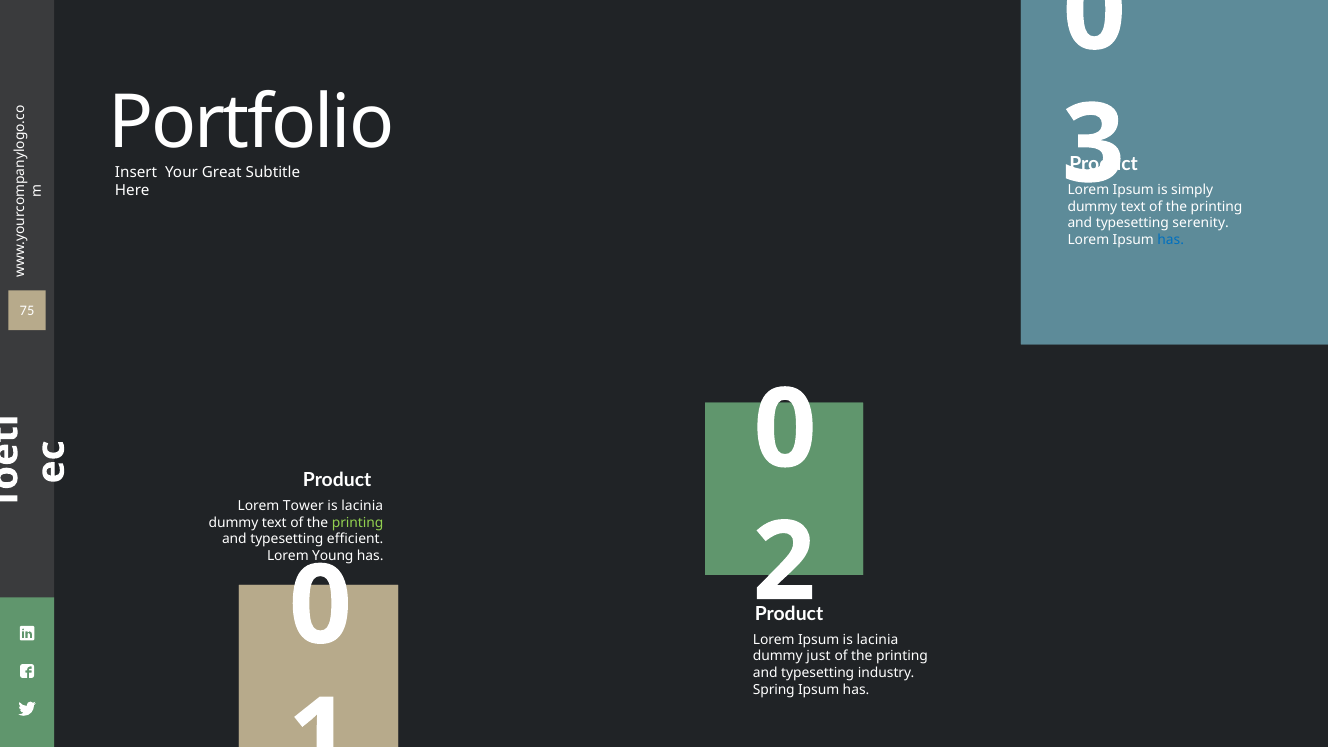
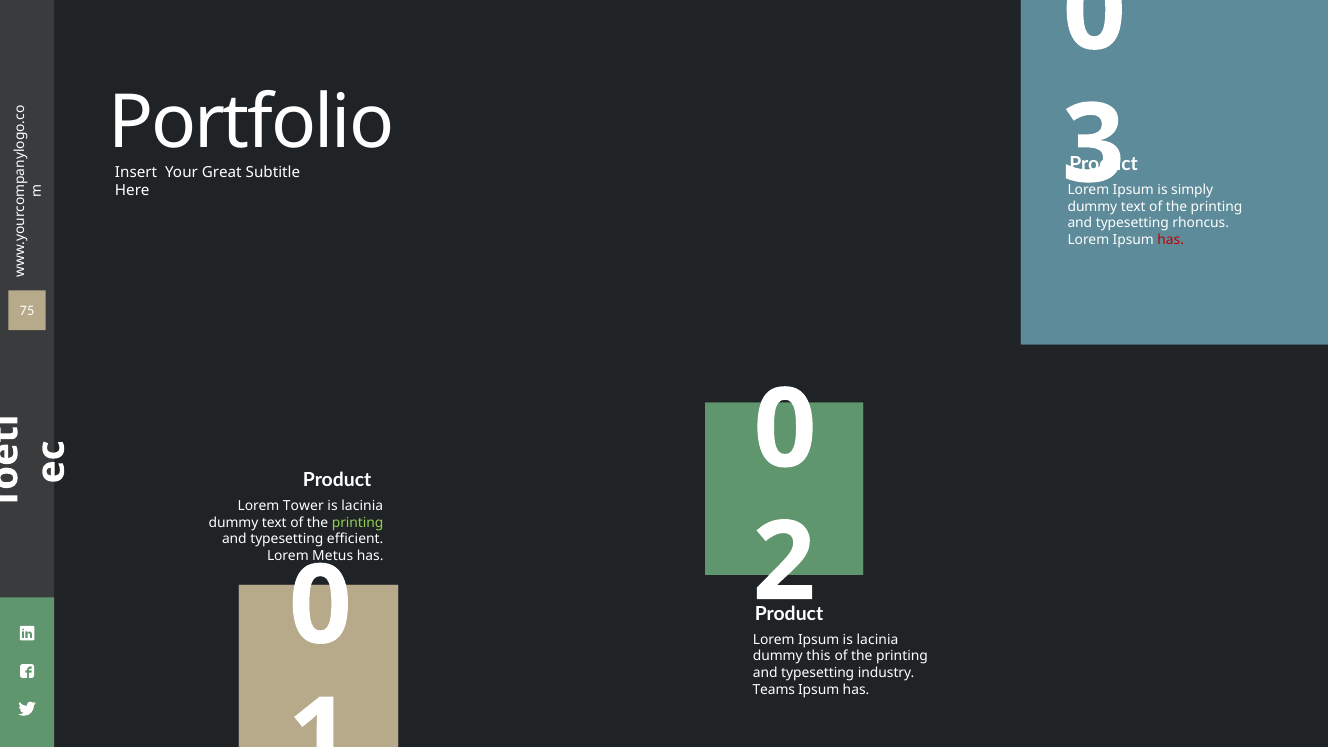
serenity: serenity -> rhoncus
has at (1171, 240) colour: blue -> red
Young: Young -> Metus
just: just -> this
Spring: Spring -> Teams
